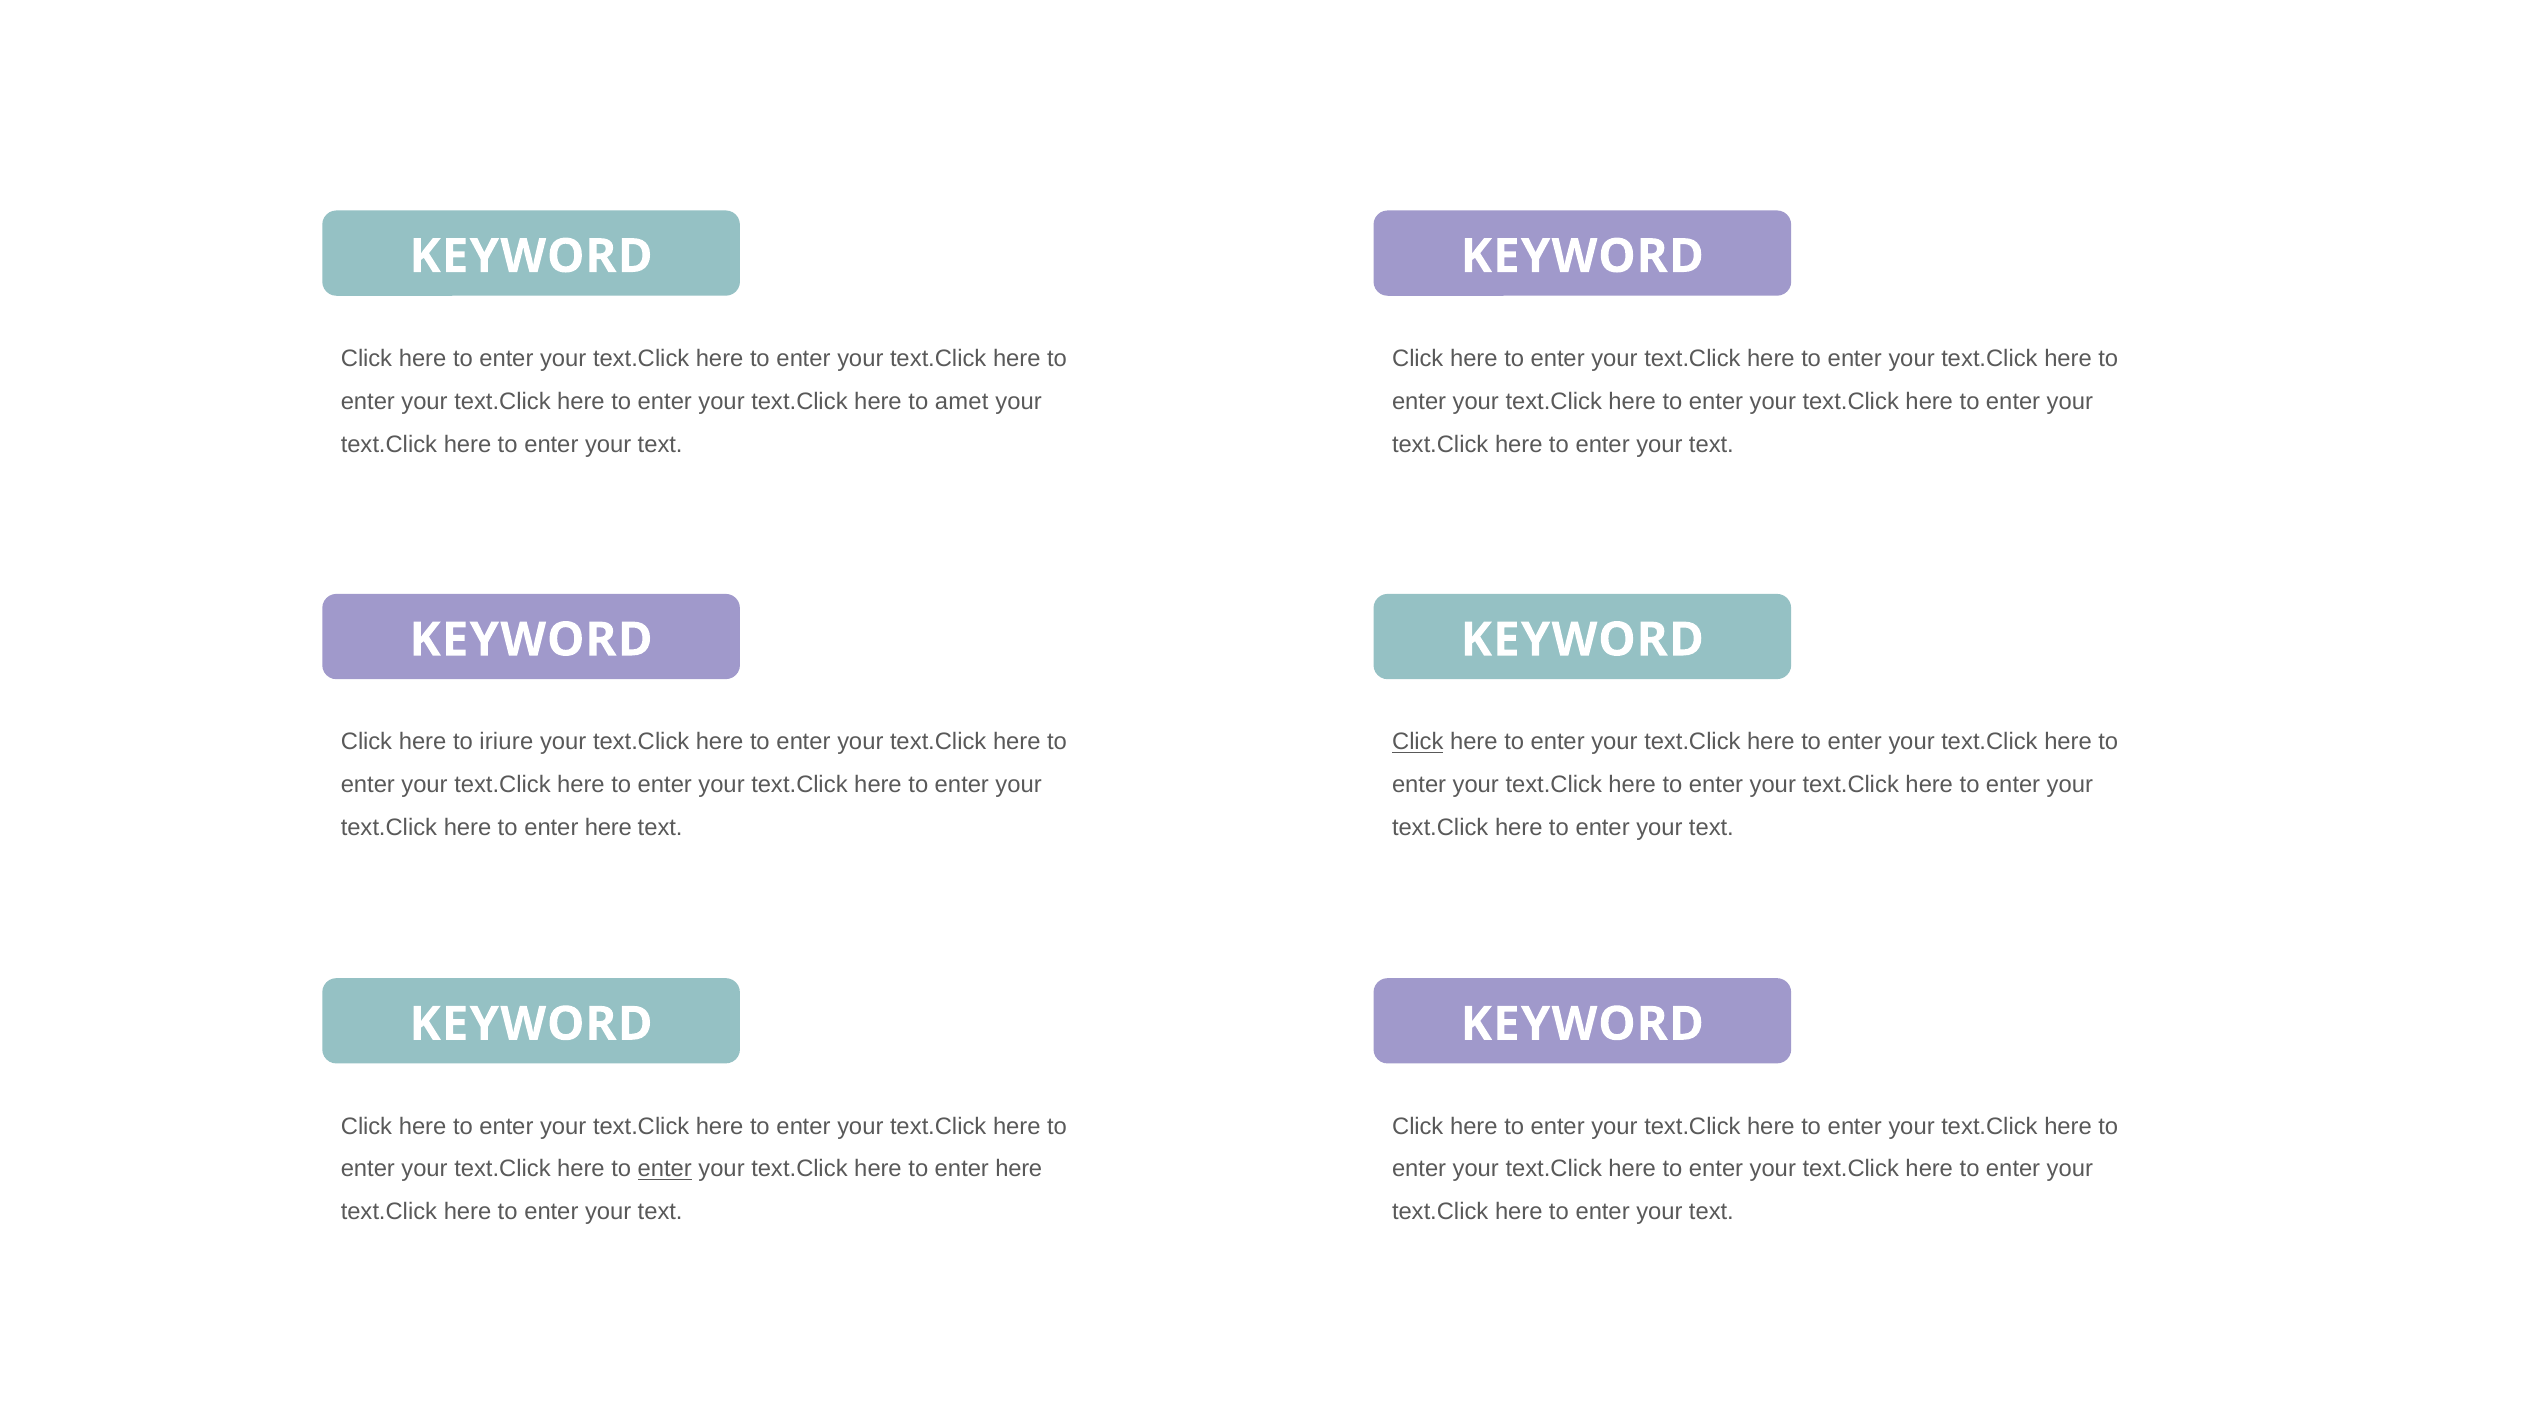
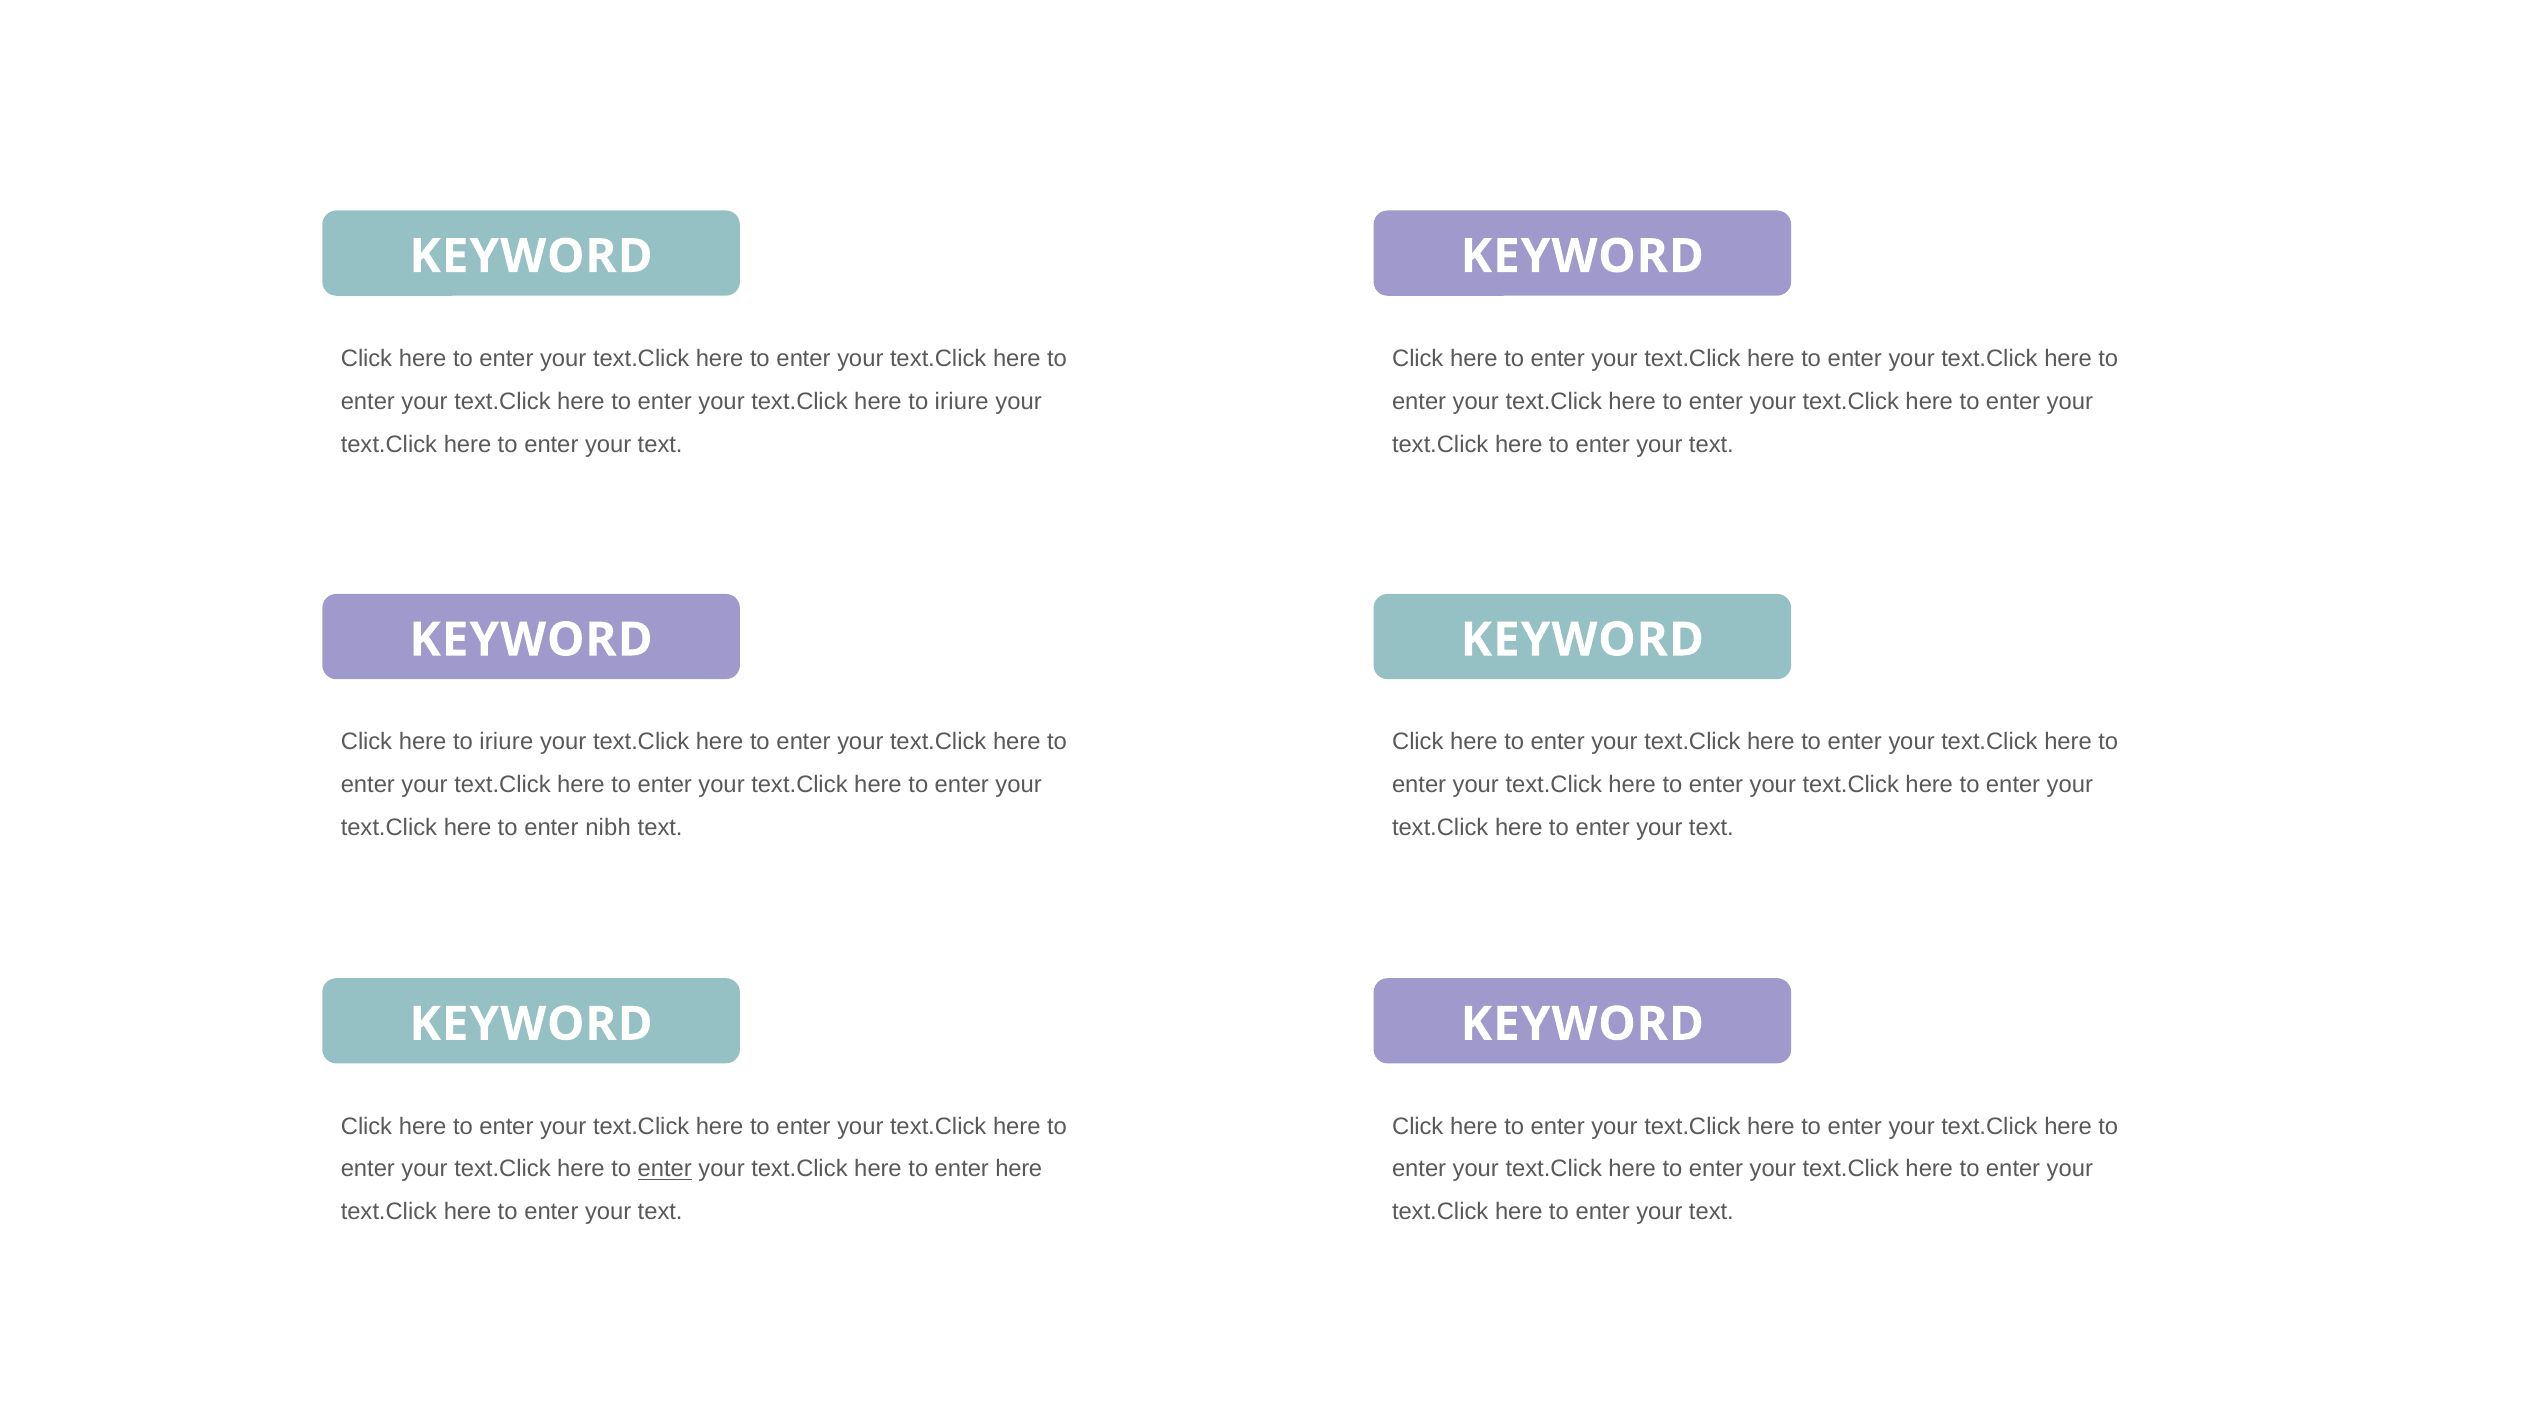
text.Click here to amet: amet -> iriure
Click at (1418, 742) underline: present -> none
here at (608, 828): here -> nibh
